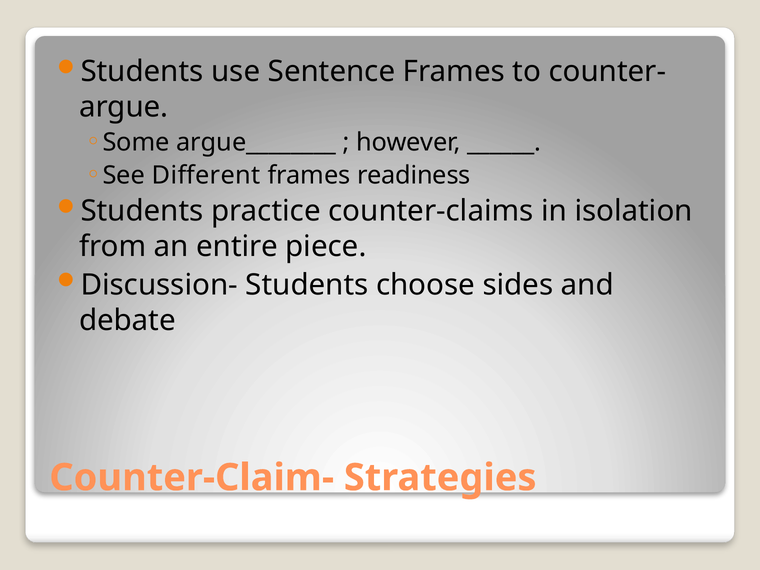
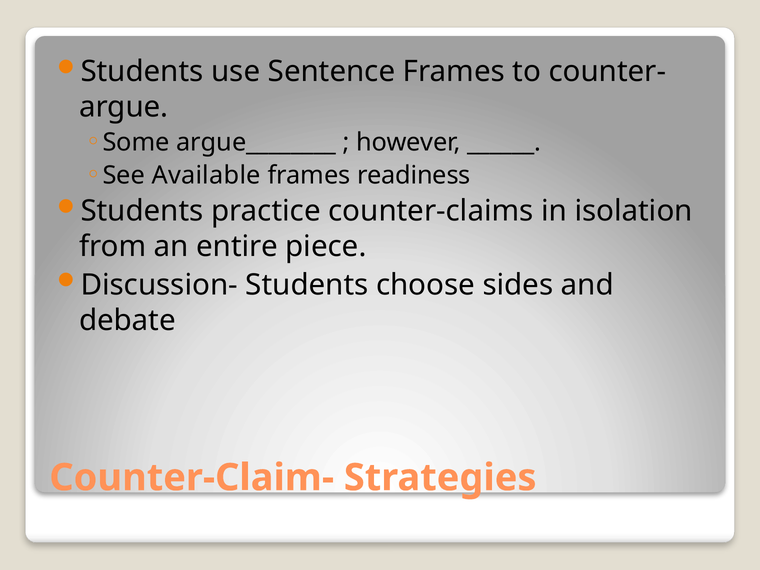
Different: Different -> Available
